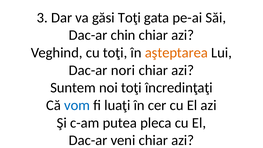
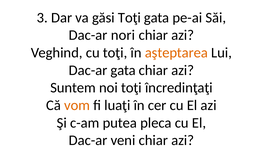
chin: chin -> nori
Dac-ar nori: nori -> gata
vom colour: blue -> orange
